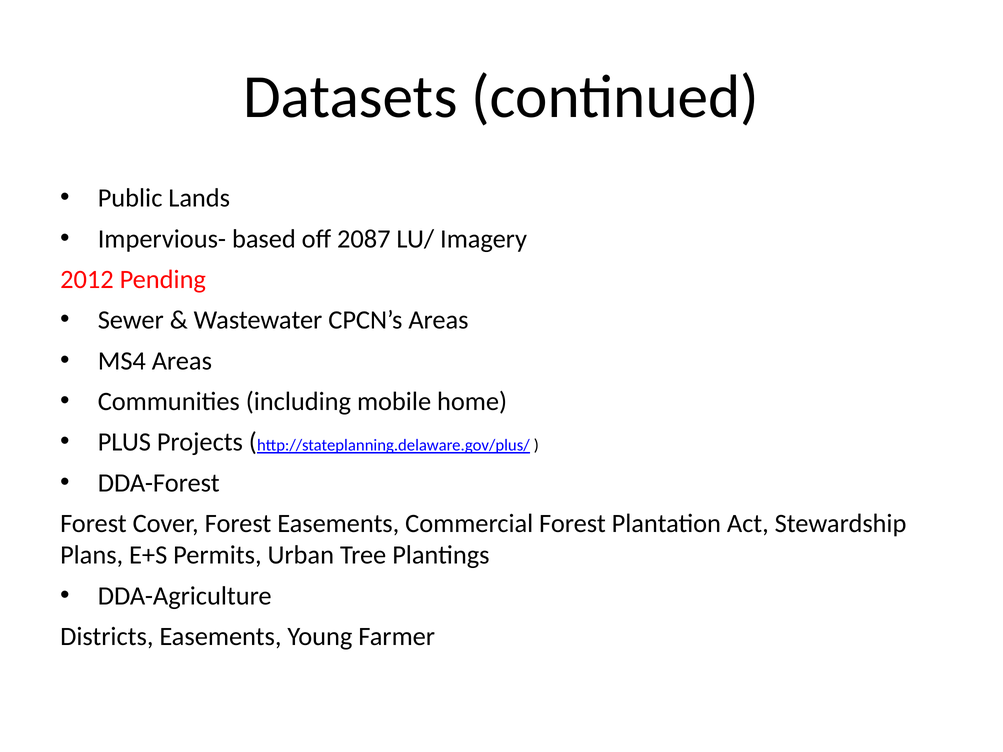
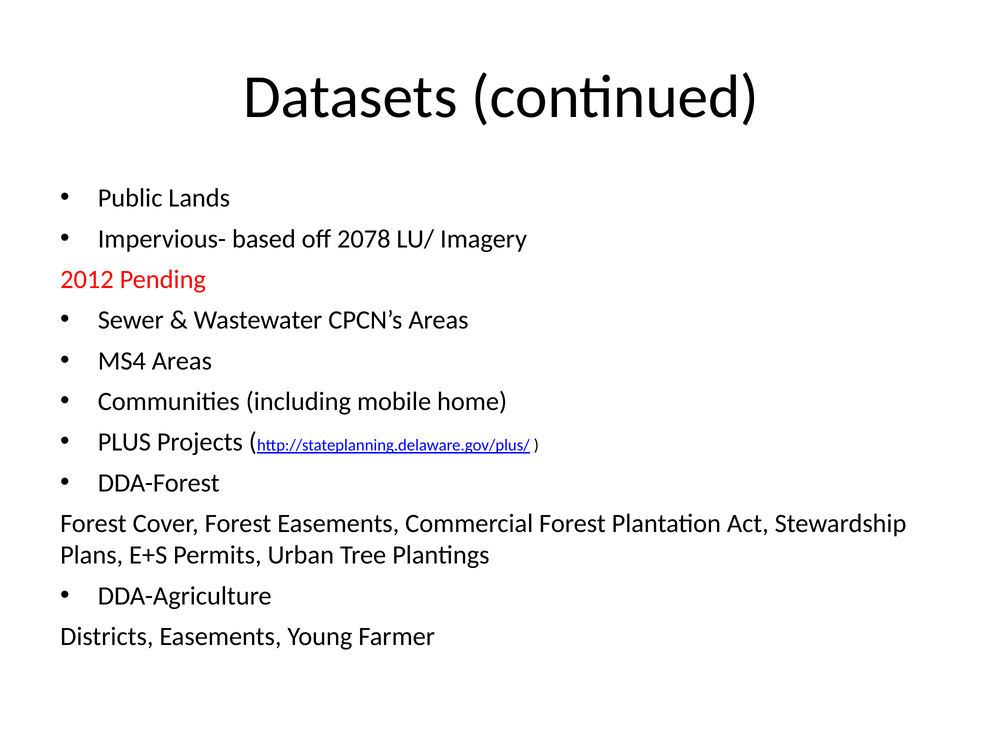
2087: 2087 -> 2078
